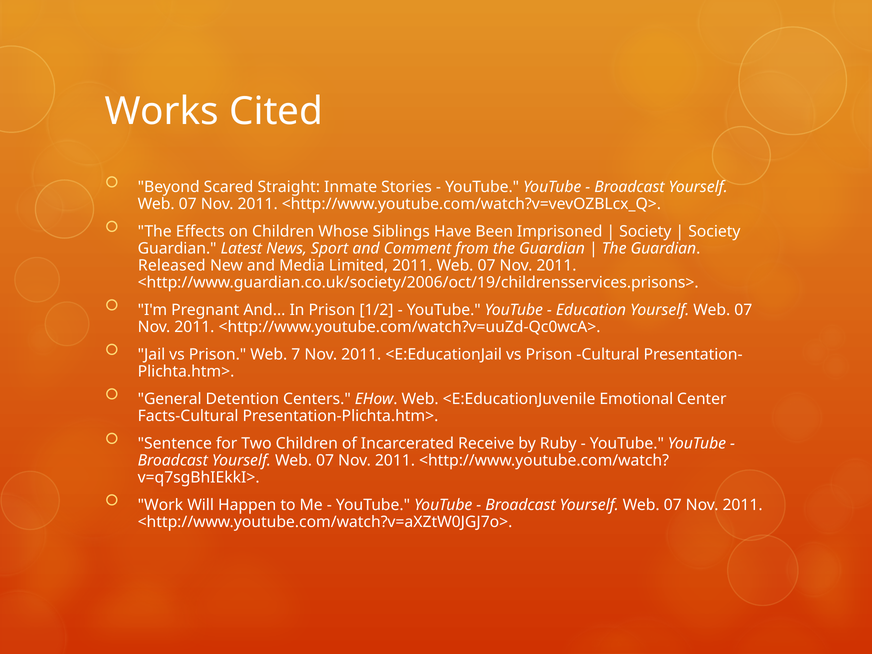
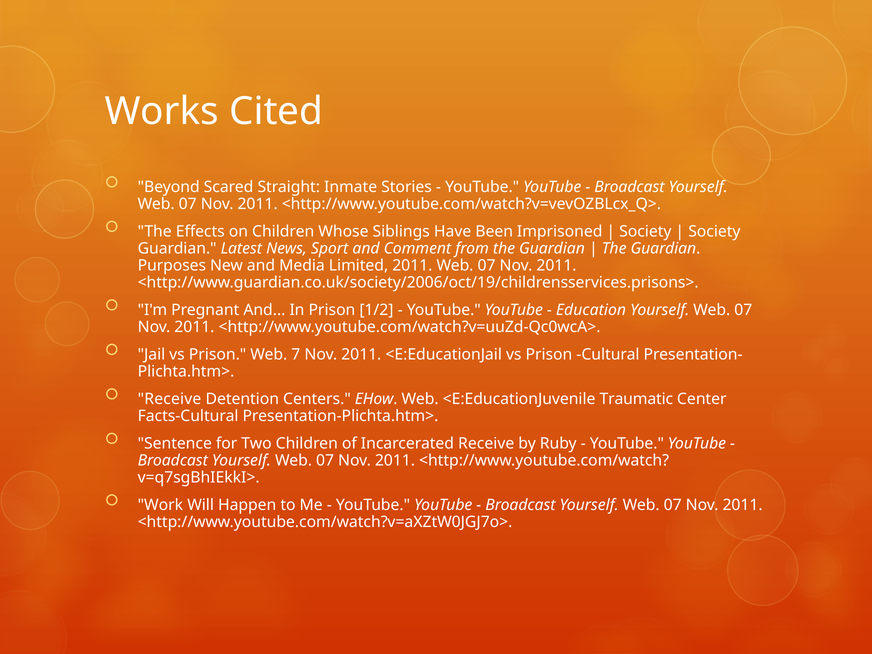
Released: Released -> Purposes
General at (170, 399): General -> Receive
Emotional: Emotional -> Traumatic
